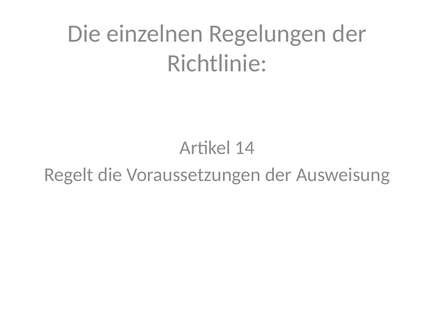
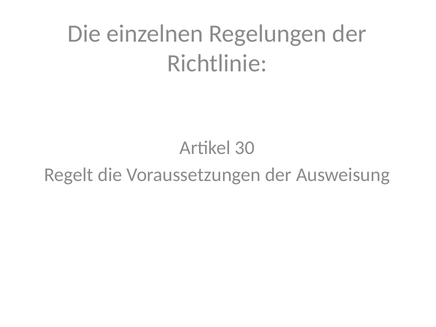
14: 14 -> 30
